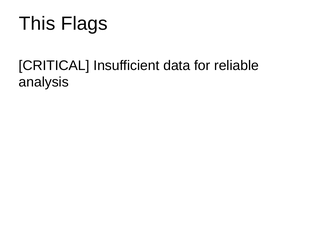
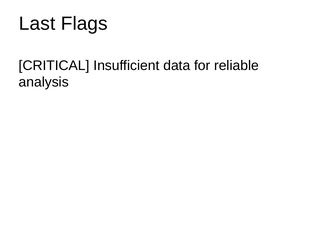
This: This -> Last
